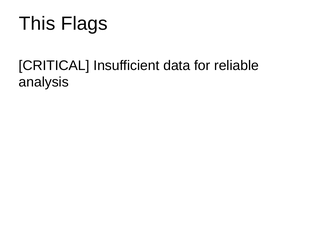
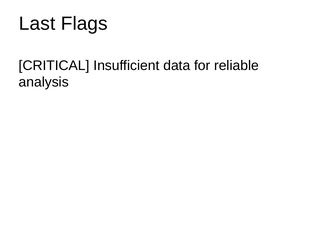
This: This -> Last
